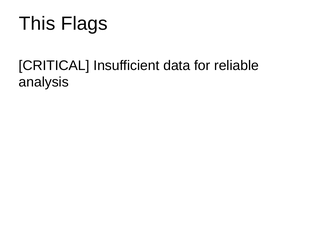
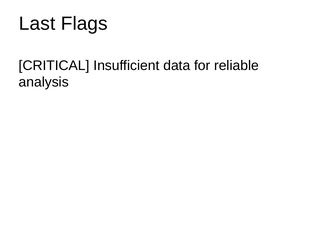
This: This -> Last
